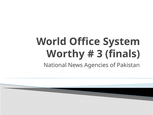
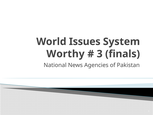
Office: Office -> Issues
